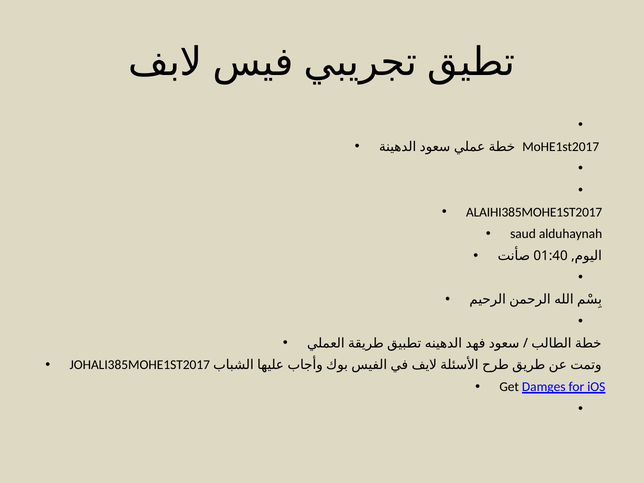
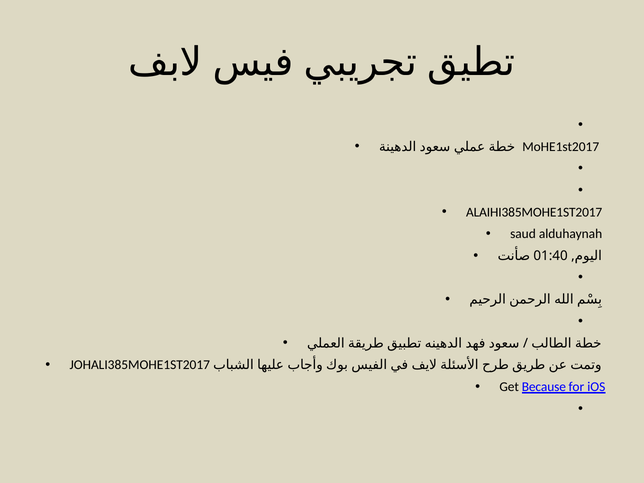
Damges: Damges -> Because
